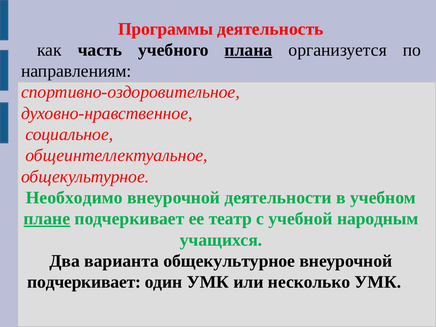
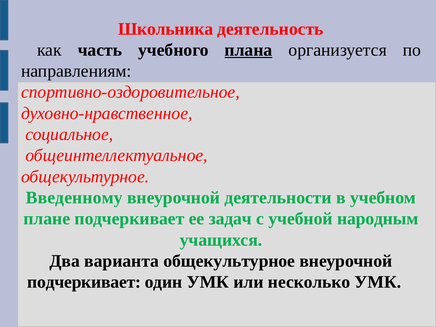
Программы: Программы -> Школьника
Необходимо: Необходимо -> Введенному
плане underline: present -> none
театр: театр -> задач
